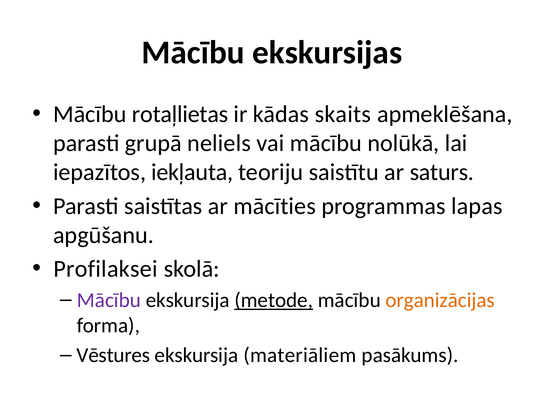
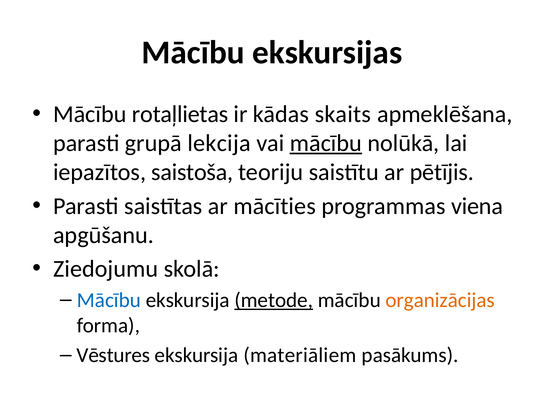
neliels: neliels -> lekcija
mācību at (326, 143) underline: none -> present
iekļauta: iekļauta -> saistoša
saturs: saturs -> pētījis
lapas: lapas -> viena
Profilaksei: Profilaksei -> Ziedojumu
Mācību at (109, 300) colour: purple -> blue
